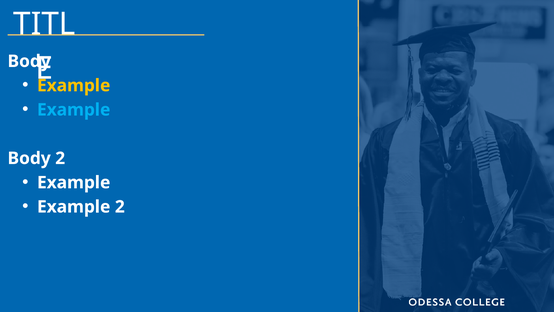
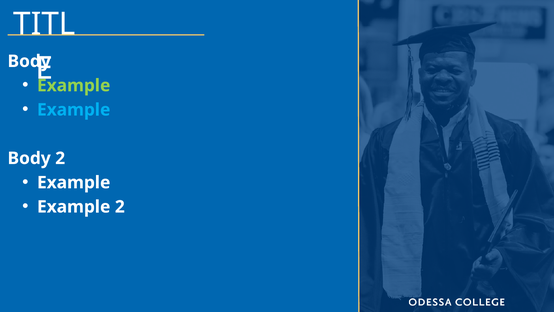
Example at (74, 85) colour: yellow -> light green
